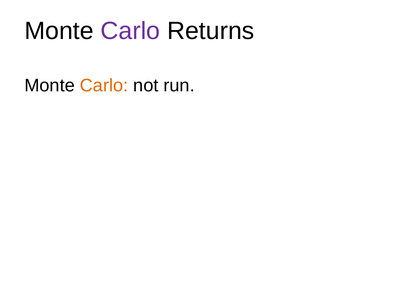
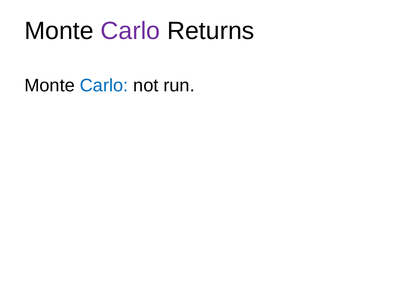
Carlo at (104, 86) colour: orange -> blue
